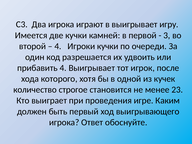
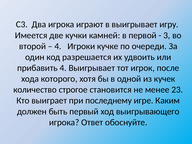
Игроки кучки: кучки -> кучке
проведения: проведения -> последнему
